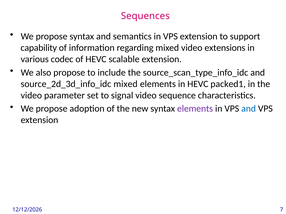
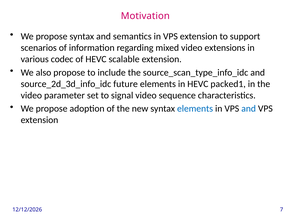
Sequences: Sequences -> Motivation
capability: capability -> scenarios
source_2d_3d_info_idc mixed: mixed -> future
elements at (195, 109) colour: purple -> blue
